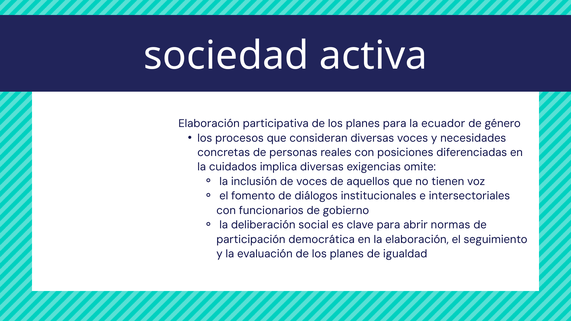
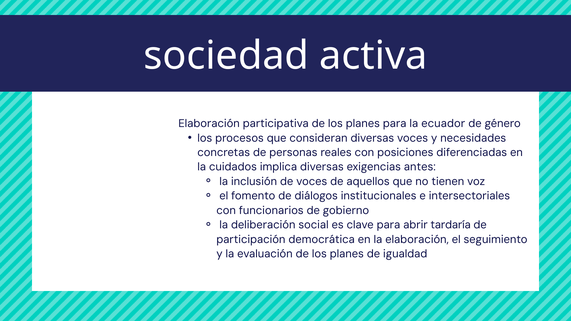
omite: omite -> antes
normas: normas -> tardaría
